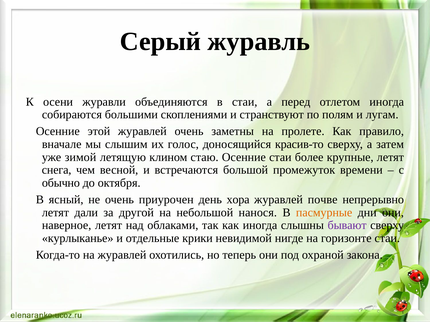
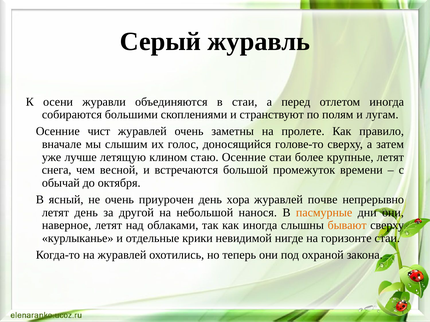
этой: этой -> чист
красив-то: красив-то -> голове-то
зимой: зимой -> лучше
обычно: обычно -> обычай
летят дали: дали -> день
бывают colour: purple -> orange
